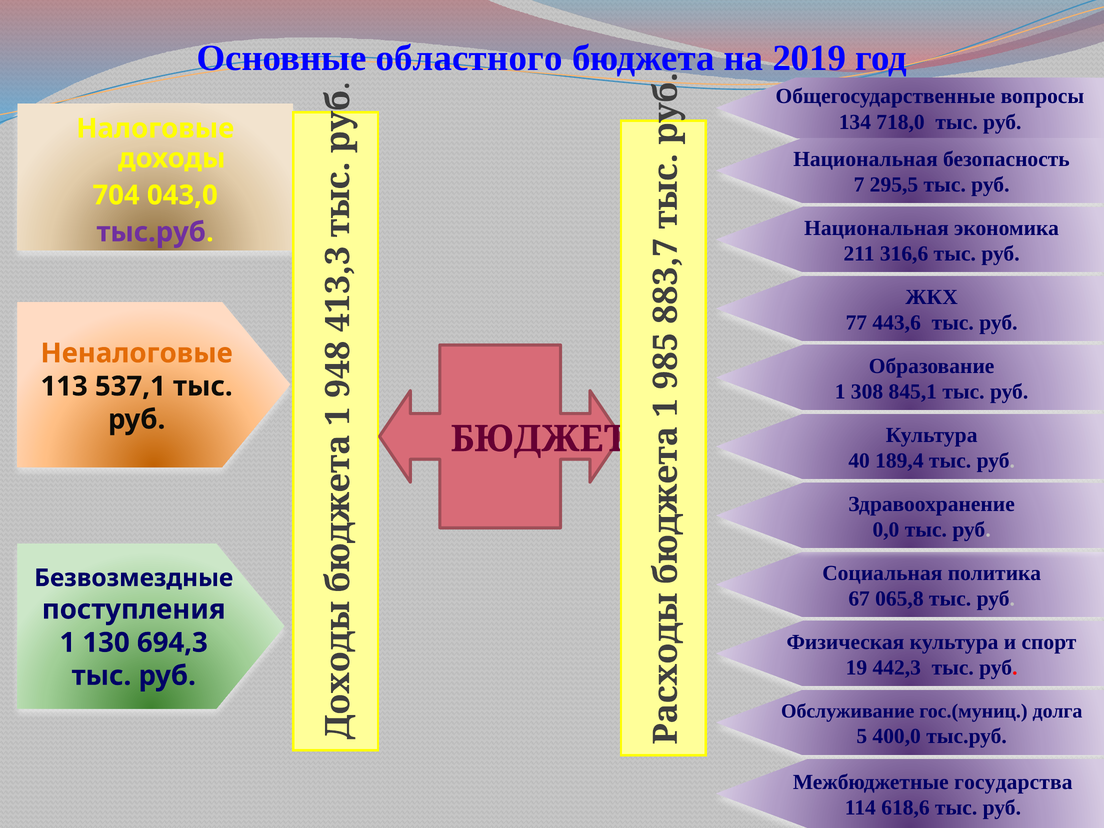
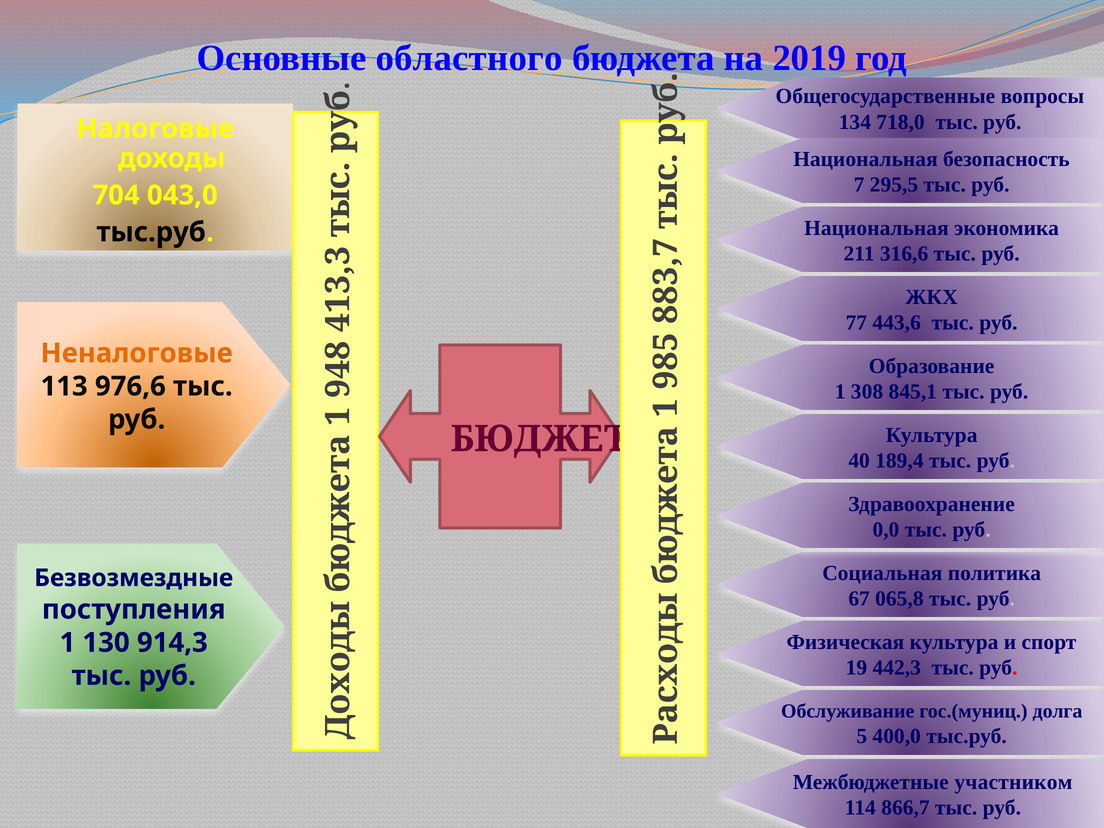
тыс.руб at (151, 232) colour: purple -> black
537,1: 537,1 -> 976,6
694,3: 694,3 -> 914,3
государства: государства -> участником
618,6: 618,6 -> 866,7
